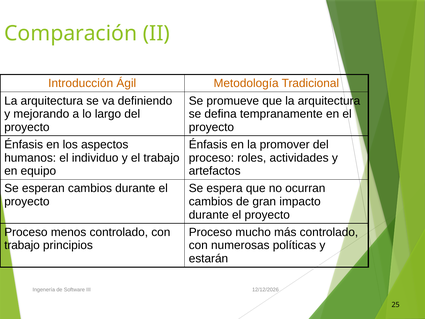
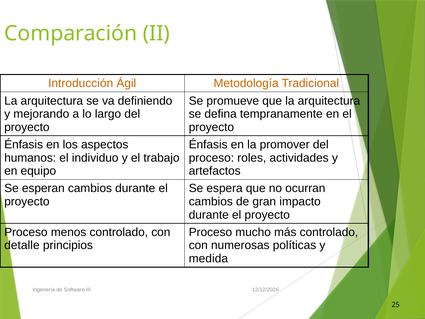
trabajo at (22, 245): trabajo -> detalle
estarán: estarán -> medida
